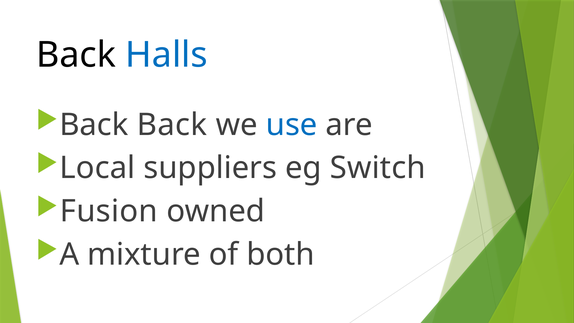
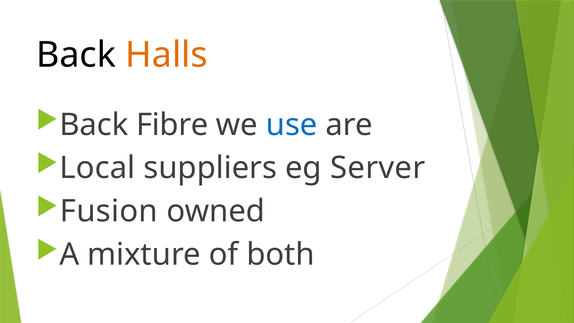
Halls colour: blue -> orange
Back Back: Back -> Fibre
Switch: Switch -> Server
